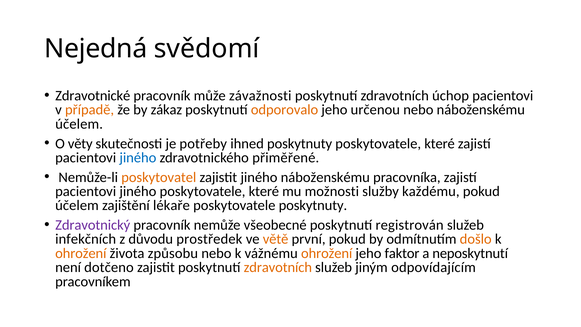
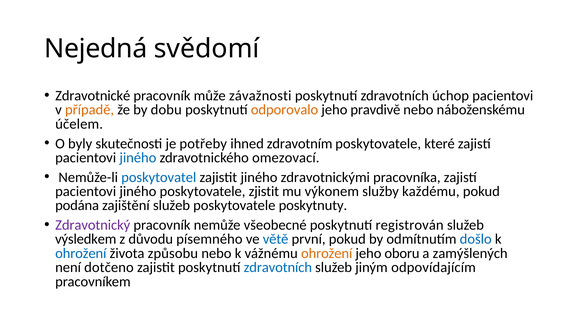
zákaz: zákaz -> dobu
určenou: určenou -> pravdivě
věty: věty -> byly
ihned poskytnuty: poskytnuty -> zdravotním
přiměřené: přiměřené -> omezovací
poskytovatel colour: orange -> blue
jiného náboženskému: náboženskému -> zdravotnickými
jiného poskytovatele které: které -> zjistit
možnosti: možnosti -> výkonem
účelem at (77, 205): účelem -> podána
zajištění lékaře: lékaře -> služeb
infekčních: infekčních -> výsledkem
prostředek: prostředek -> písemného
větě colour: orange -> blue
došlo colour: orange -> blue
ohrožení at (81, 253) colour: orange -> blue
faktor: faktor -> oboru
neposkytnutí: neposkytnutí -> zamýšlených
zdravotních at (278, 267) colour: orange -> blue
